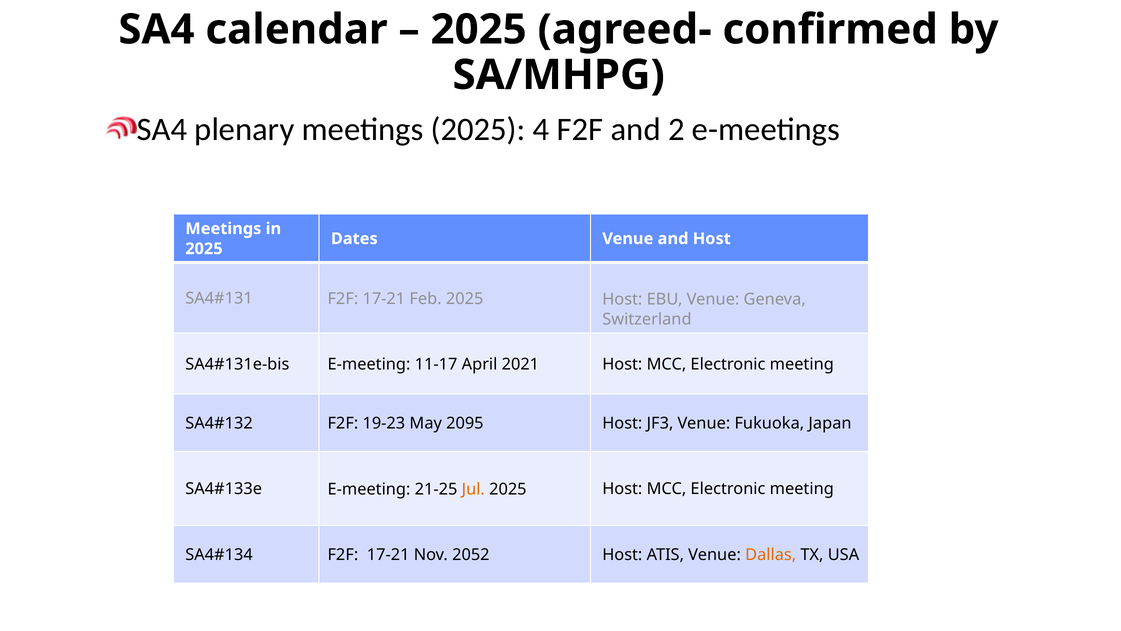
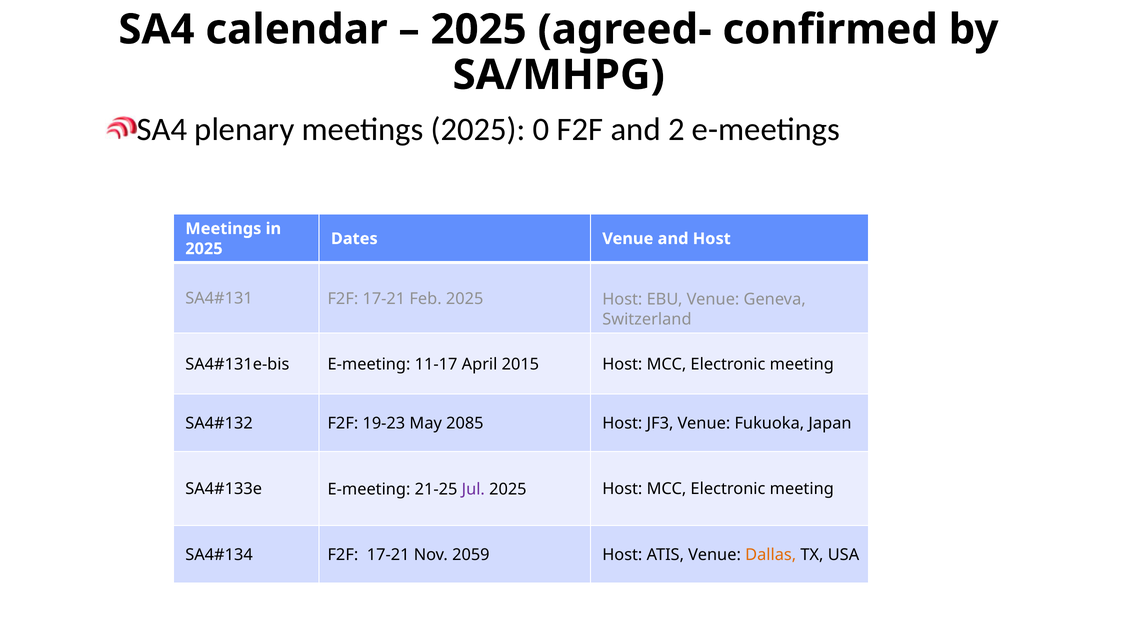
4: 4 -> 0
2021: 2021 -> 2015
2095: 2095 -> 2085
Jul colour: orange -> purple
2052: 2052 -> 2059
